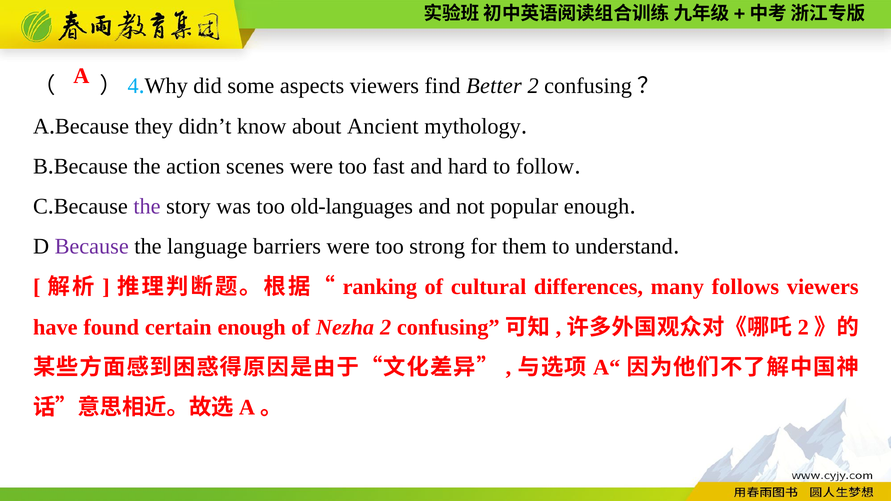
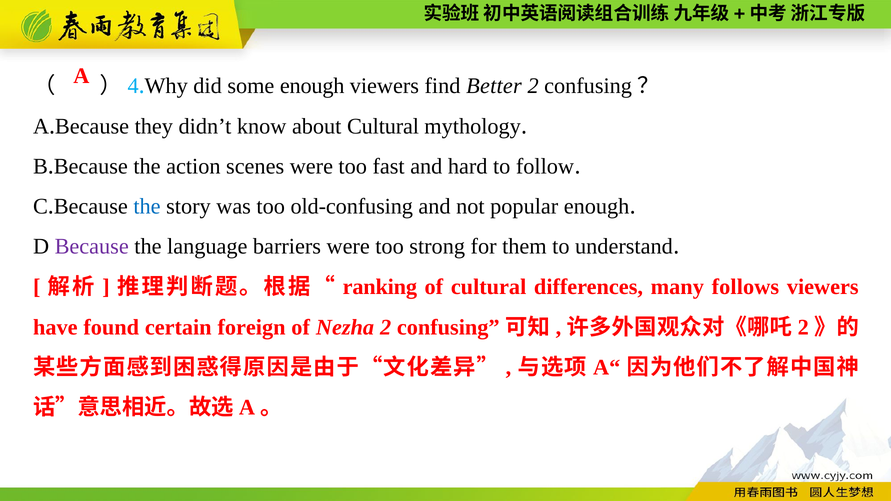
some aspects: aspects -> enough
about Ancient: Ancient -> Cultural
the at (147, 206) colour: purple -> blue
old-languages: old-languages -> old-confusing
certain enough: enough -> foreign
